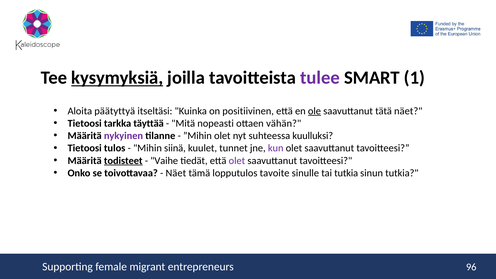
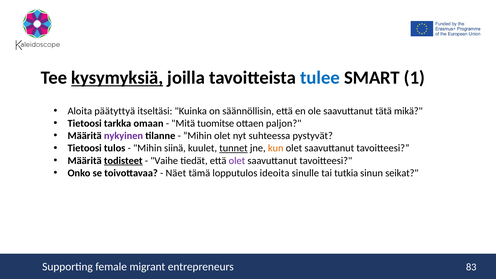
tulee colour: purple -> blue
positiivinen: positiivinen -> säännöllisin
ole underline: present -> none
tätä näet: näet -> mikä
täyttää: täyttää -> omaan
nopeasti: nopeasti -> tuomitse
vähän: vähän -> paljon
kuulluksi: kuulluksi -> pystyvät
tunnet underline: none -> present
kun colour: purple -> orange
tavoite: tavoite -> ideoita
sinun tutkia: tutkia -> seikat
96: 96 -> 83
